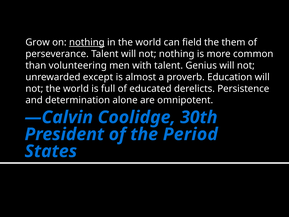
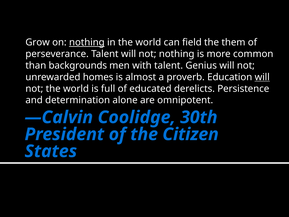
volunteering: volunteering -> backgrounds
except: except -> homes
will at (262, 77) underline: none -> present
Period: Period -> Citizen
